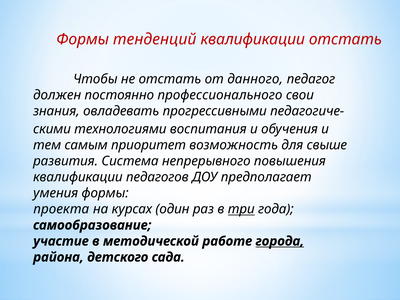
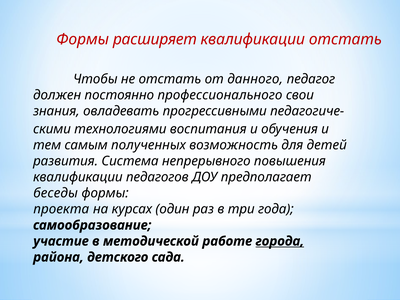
тенденций: тенденций -> расширяет
приоритет: приоритет -> полученных
свыше: свыше -> детей
умения: умения -> беседы
три underline: present -> none
